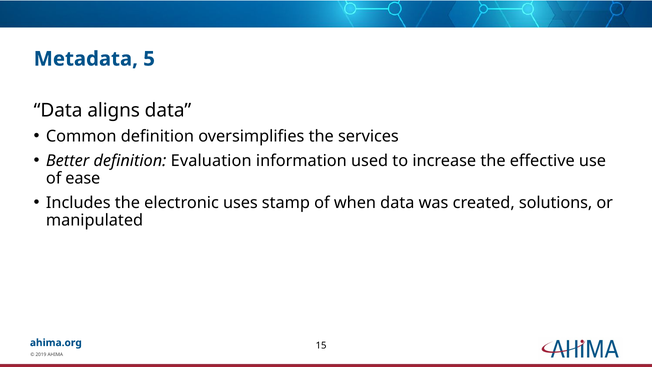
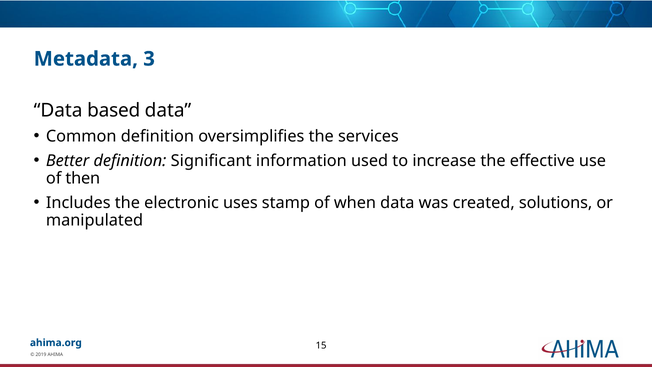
5: 5 -> 3
aligns: aligns -> based
Evaluation: Evaluation -> Significant
ease: ease -> then
